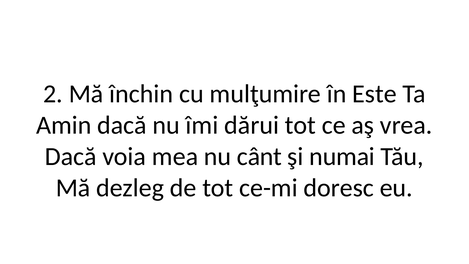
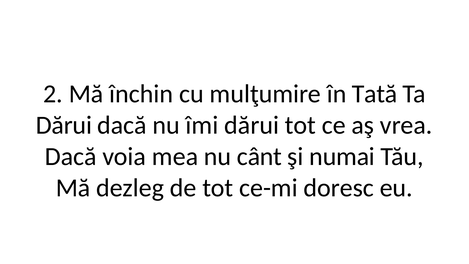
Este: Este -> Tată
Amin at (64, 125): Amin -> Dărui
